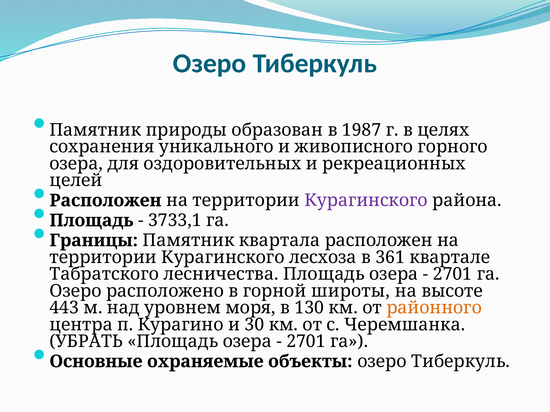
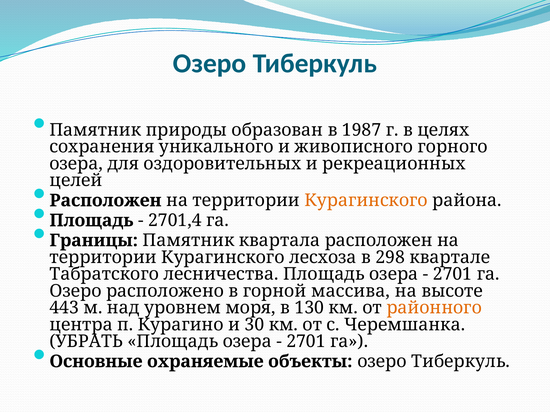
Курагинского at (366, 201) colour: purple -> orange
3733,1: 3733,1 -> 2701,4
361: 361 -> 298
широты: широты -> массива
